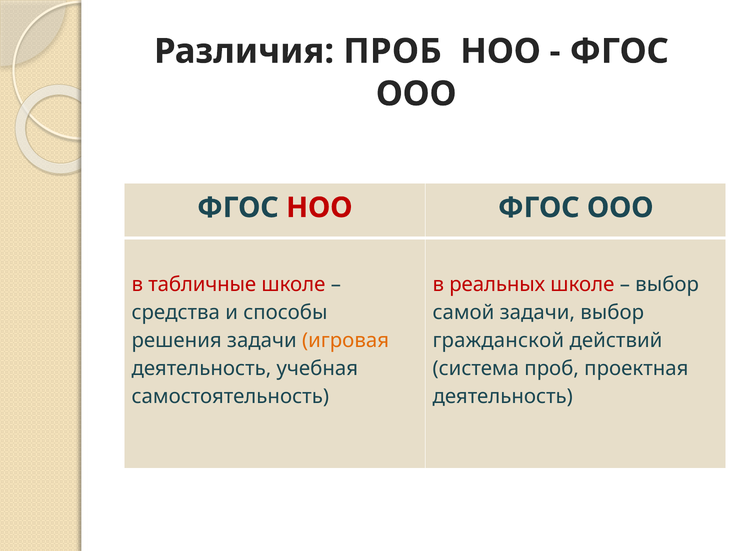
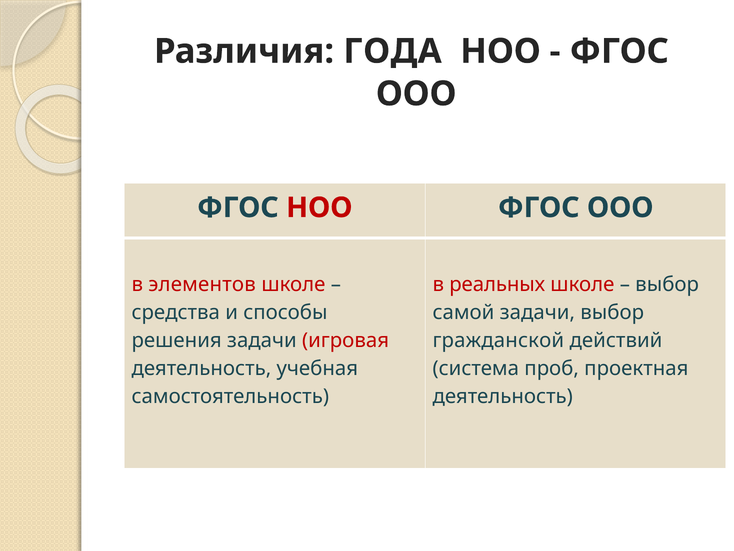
Различия ПРОБ: ПРОБ -> ГОДА
табличные: табличные -> элементов
игровая colour: orange -> red
